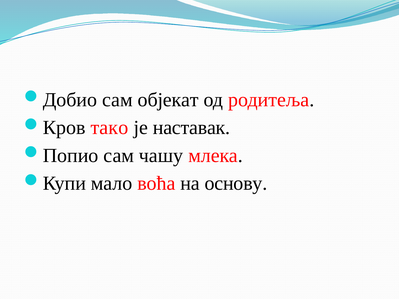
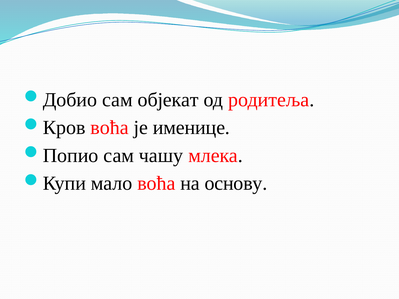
тако at (109, 128): тако -> воћа
наставак: наставак -> именице
